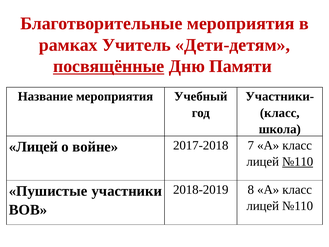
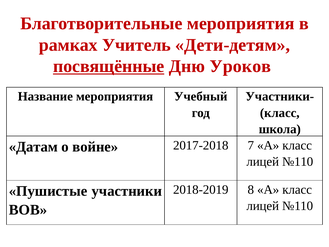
Памяти: Памяти -> Уроков
Лицей at (33, 147): Лицей -> Датам
№110 at (298, 161) underline: present -> none
